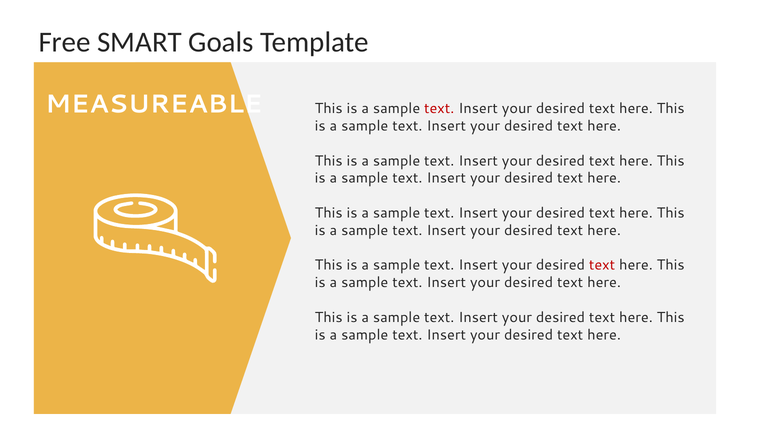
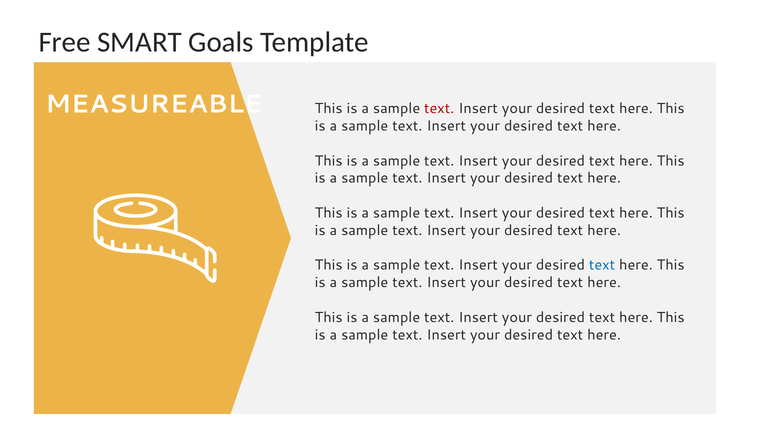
text at (602, 265) colour: red -> blue
